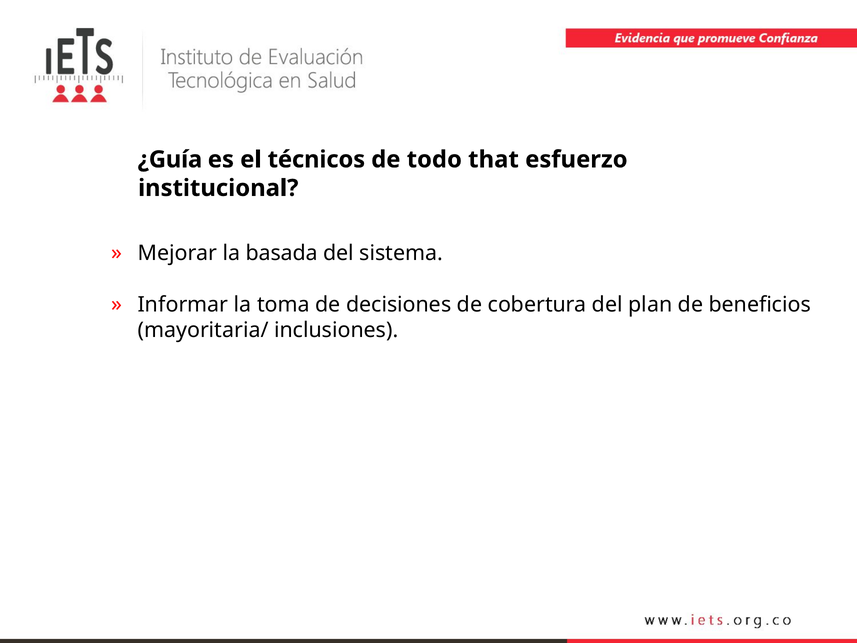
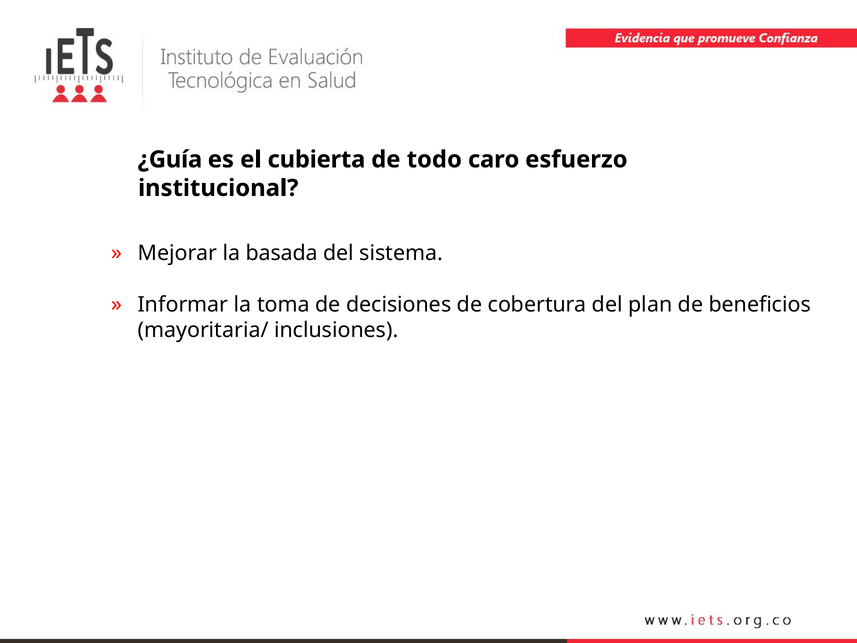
técnicos: técnicos -> cubierta
that: that -> caro
